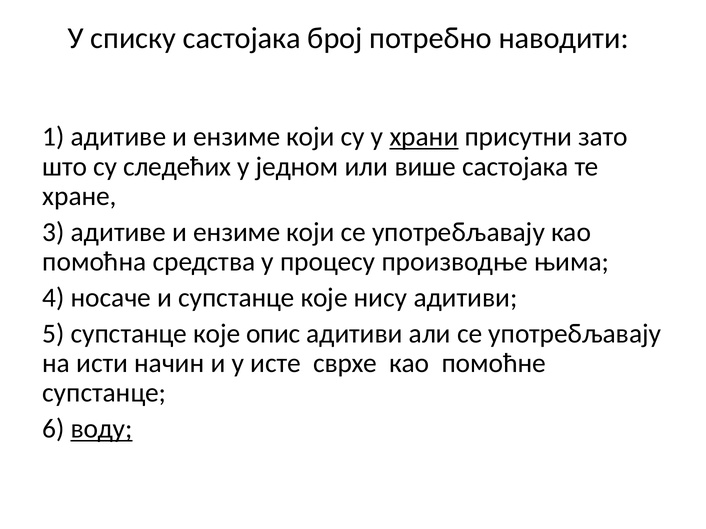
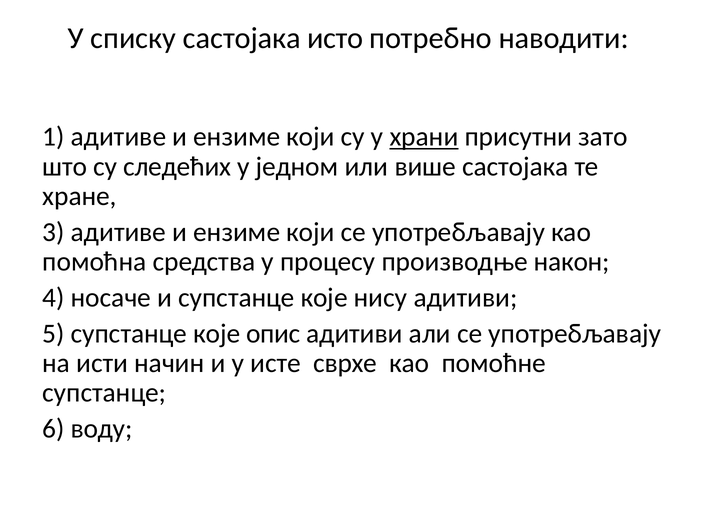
број: број -> исто
њима: њима -> након
воду underline: present -> none
